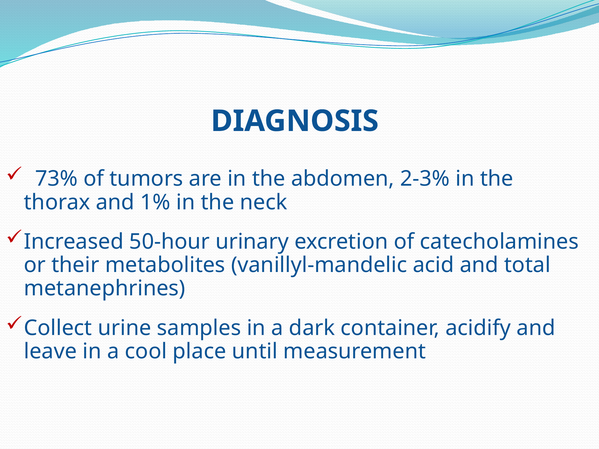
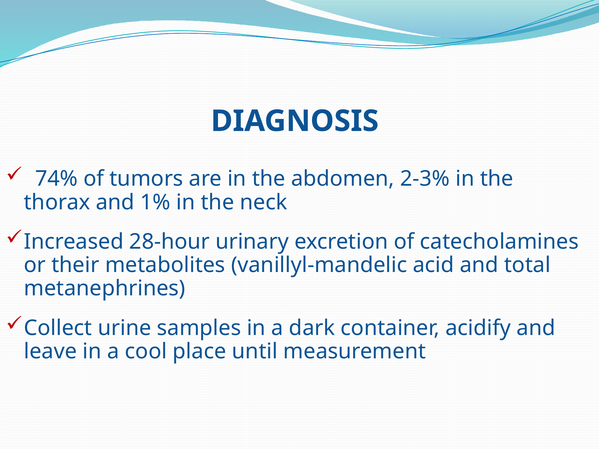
73%: 73% -> 74%
50-hour: 50-hour -> 28-hour
